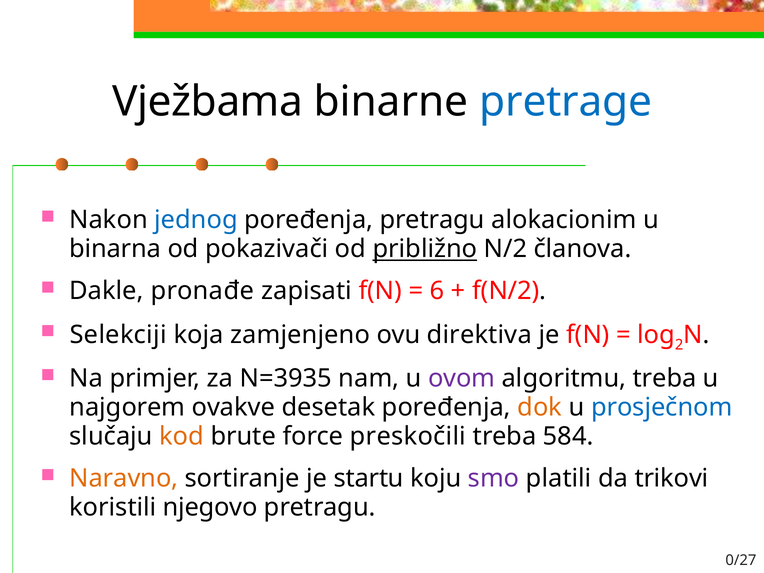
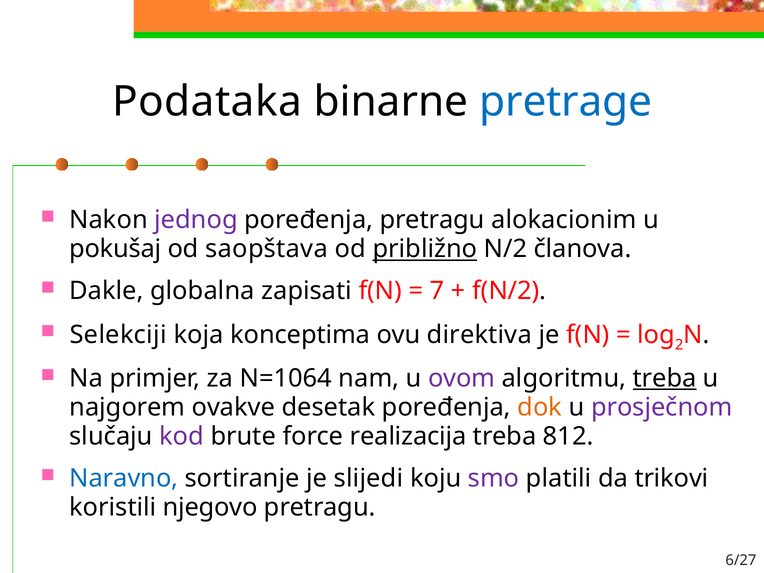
Vježbama: Vježbama -> Podataka
jednog colour: blue -> purple
binarna: binarna -> pokušaj
pokazivači: pokazivači -> saopštava
pronađe: pronađe -> globalna
6: 6 -> 7
zamjenjeno: zamjenjeno -> konceptima
N=3935: N=3935 -> N=1064
treba at (665, 378) underline: none -> present
prosječnom colour: blue -> purple
kod colour: orange -> purple
preskočili: preskočili -> realizacija
584: 584 -> 812
Naravno colour: orange -> blue
startu: startu -> slijedi
0/27: 0/27 -> 6/27
